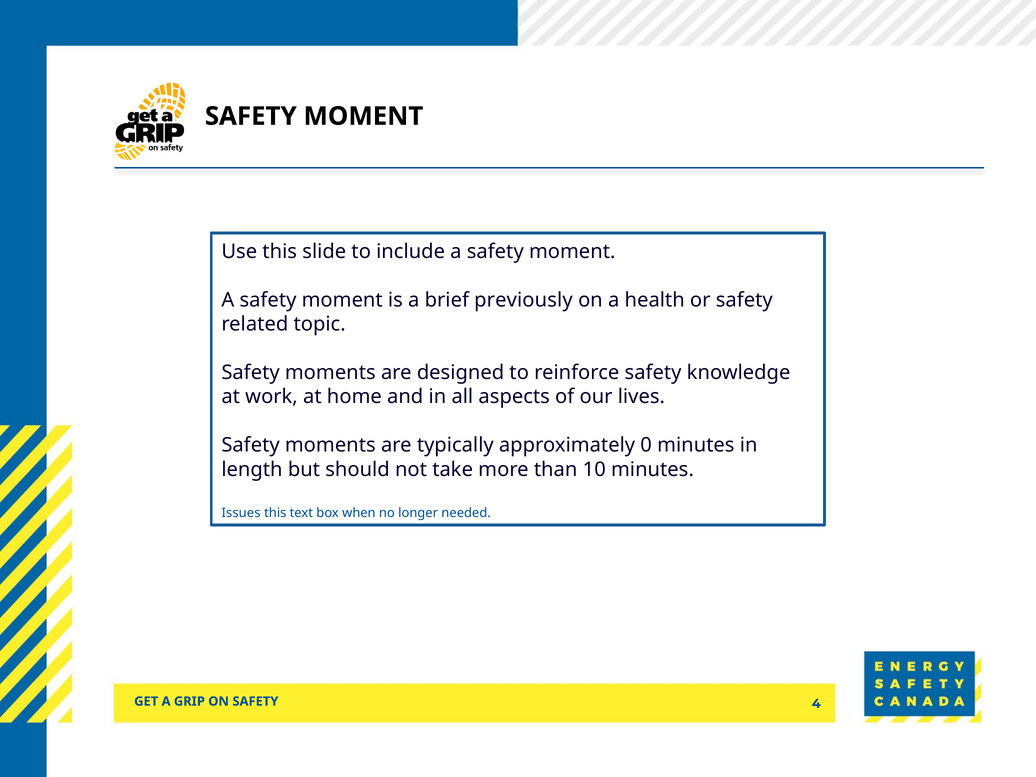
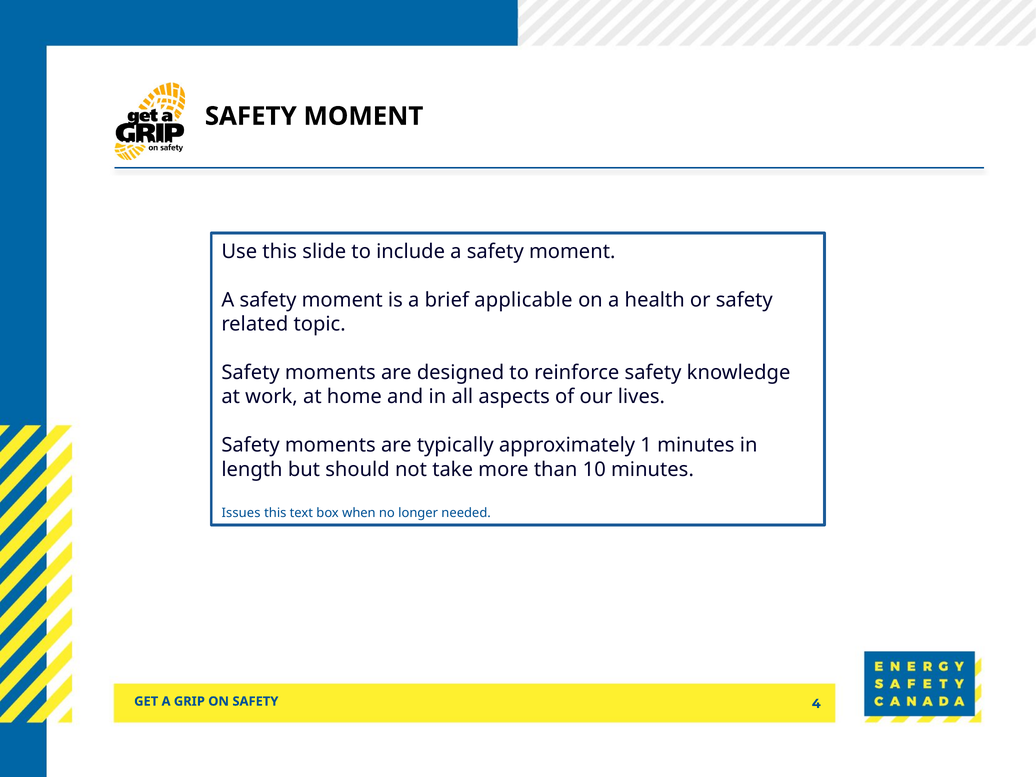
previously: previously -> applicable
0: 0 -> 1
